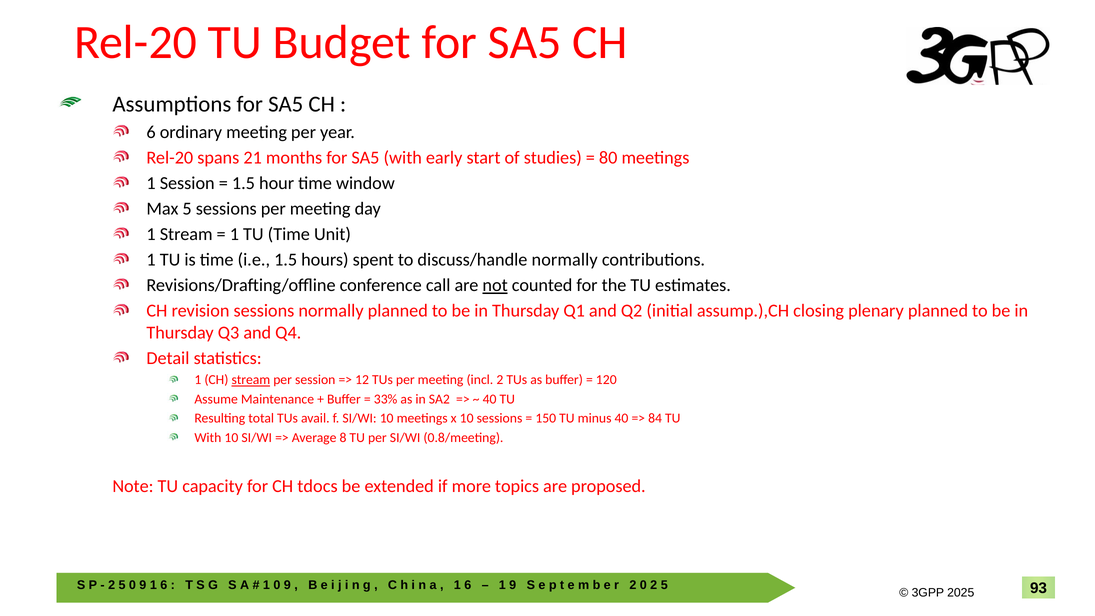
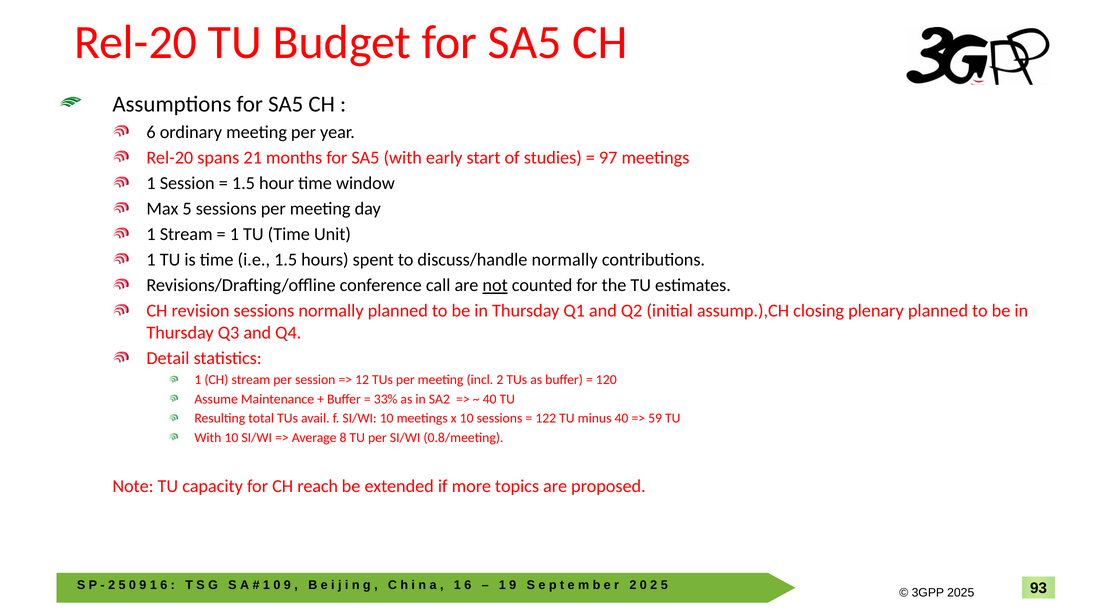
80: 80 -> 97
stream at (251, 380) underline: present -> none
150: 150 -> 122
84: 84 -> 59
tdocs: tdocs -> reach
